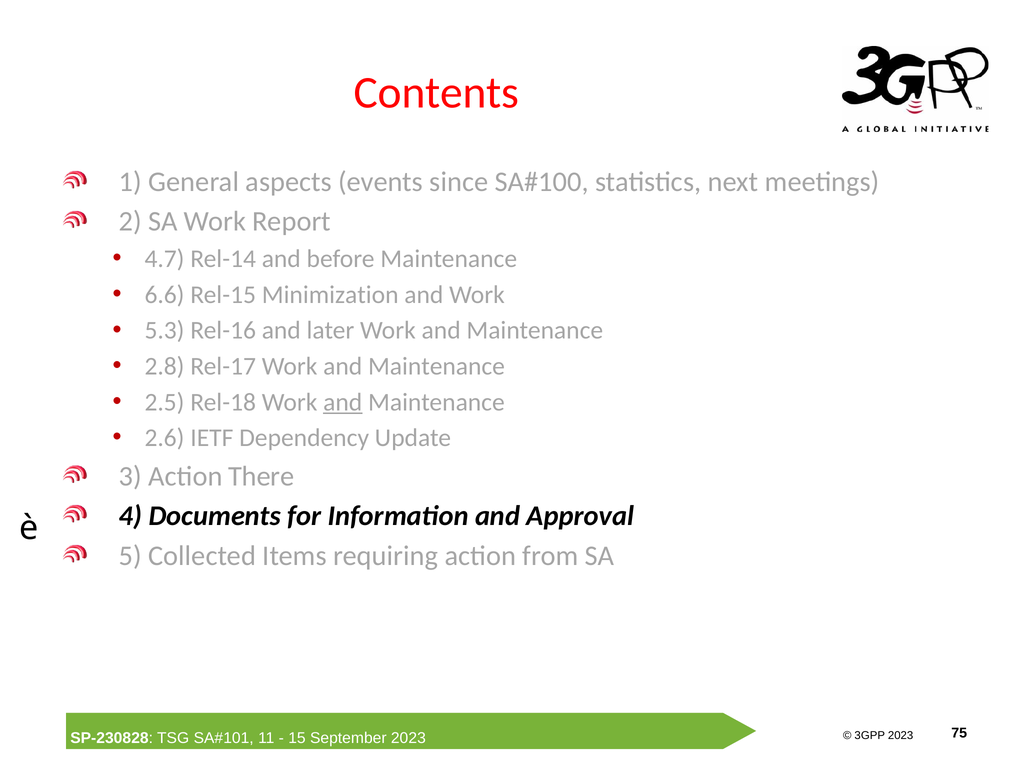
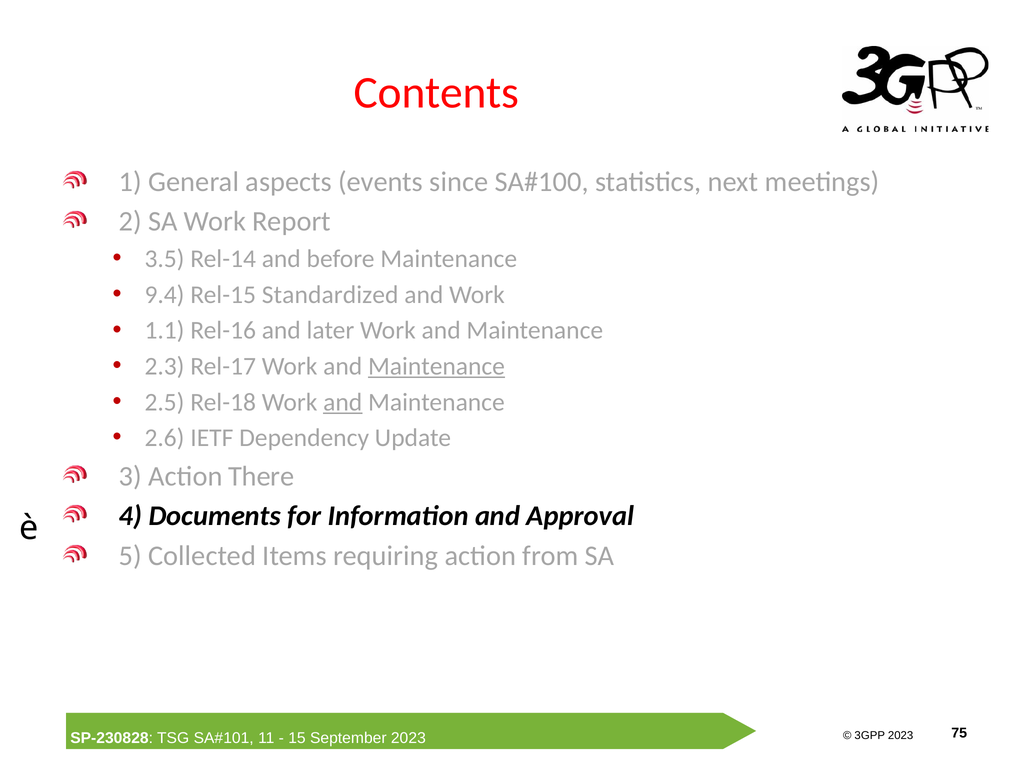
4.7: 4.7 -> 3.5
6.6: 6.6 -> 9.4
Minimization: Minimization -> Standardized
5.3: 5.3 -> 1.1
2.8: 2.8 -> 2.3
Maintenance at (436, 366) underline: none -> present
